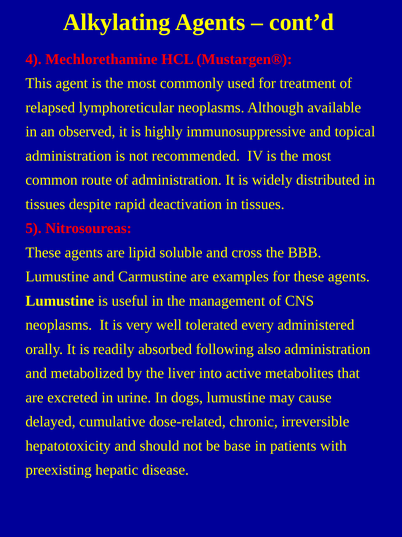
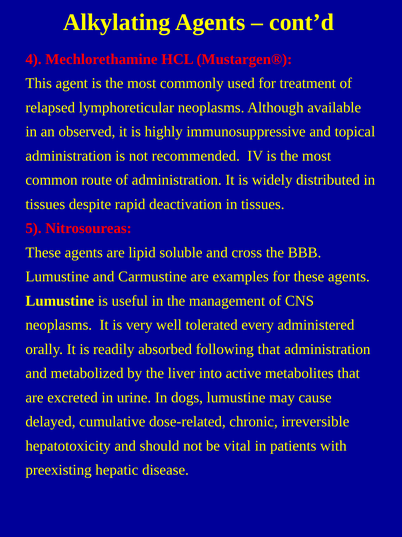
following also: also -> that
base: base -> vital
